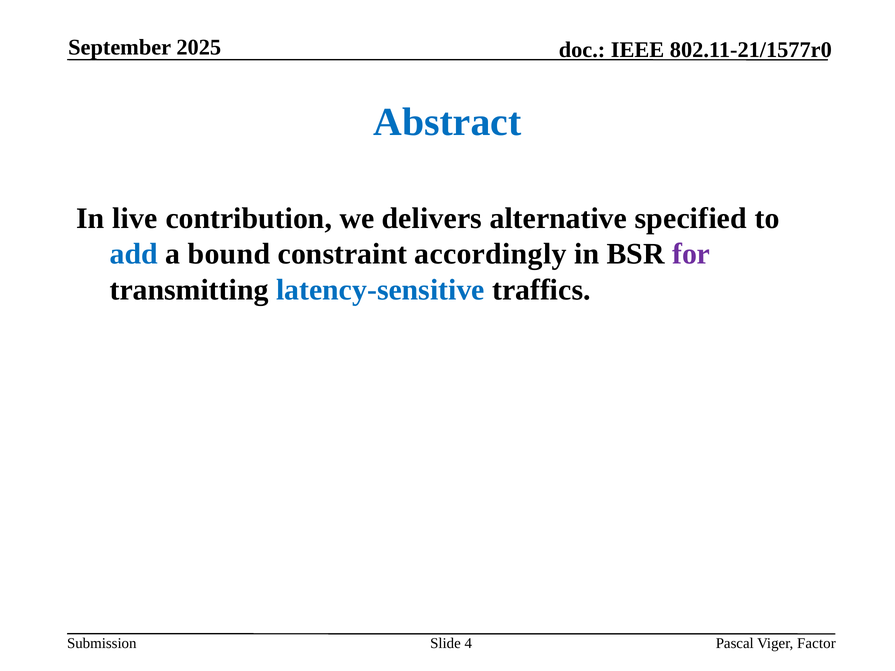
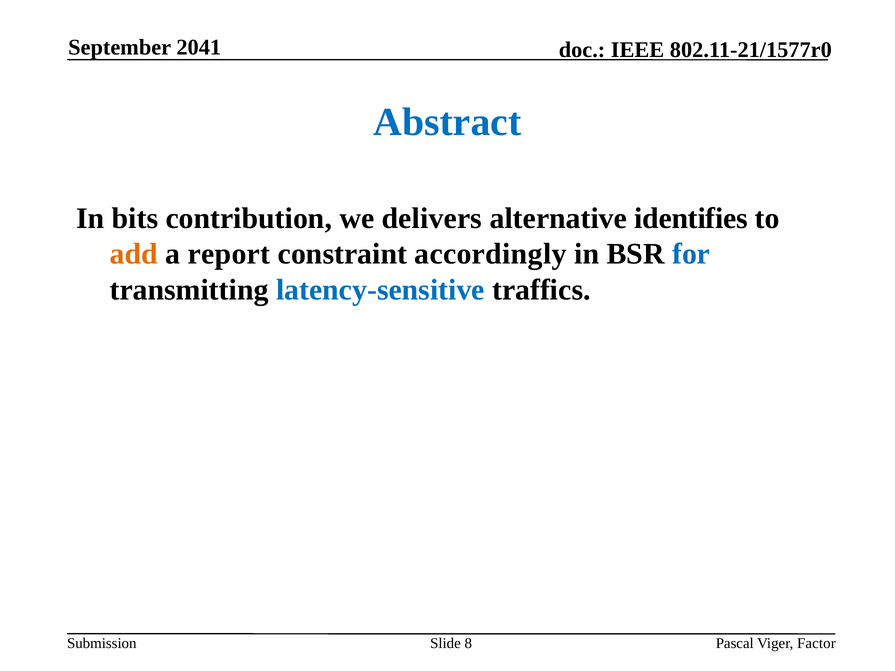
2025: 2025 -> 2041
live: live -> bits
specified: specified -> identifies
add colour: blue -> orange
bound: bound -> report
for colour: purple -> blue
4: 4 -> 8
